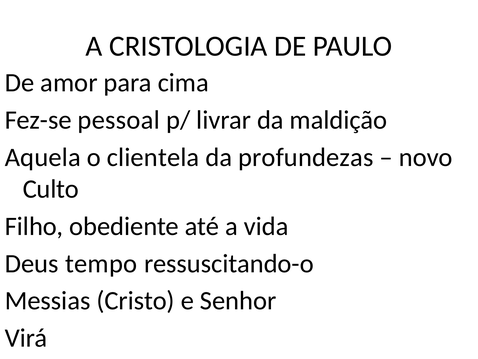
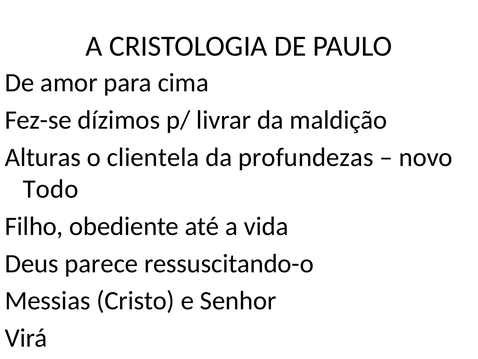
pessoal: pessoal -> dízimos
Aquela: Aquela -> Alturas
Culto: Culto -> Todo
tempo: tempo -> parece
